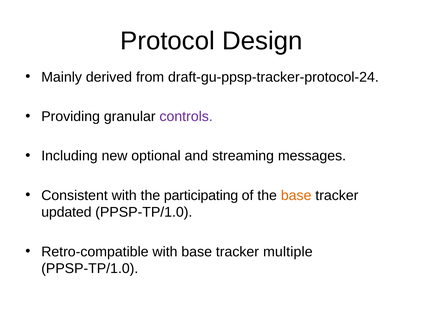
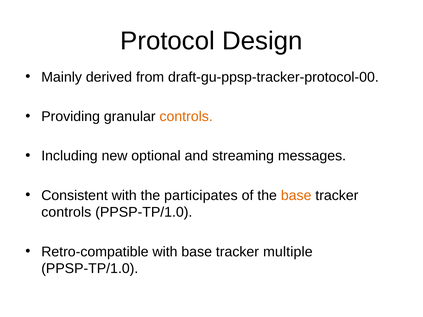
draft-gu-ppsp-tracker-protocol-24: draft-gu-ppsp-tracker-protocol-24 -> draft-gu-ppsp-tracker-protocol-00
controls at (186, 117) colour: purple -> orange
participating: participating -> participates
updated at (66, 212): updated -> controls
